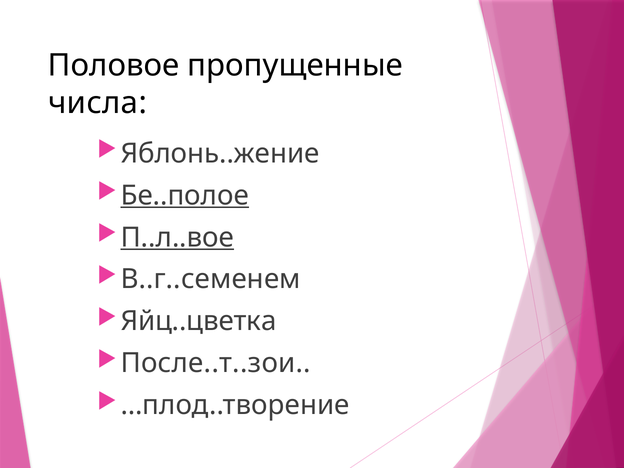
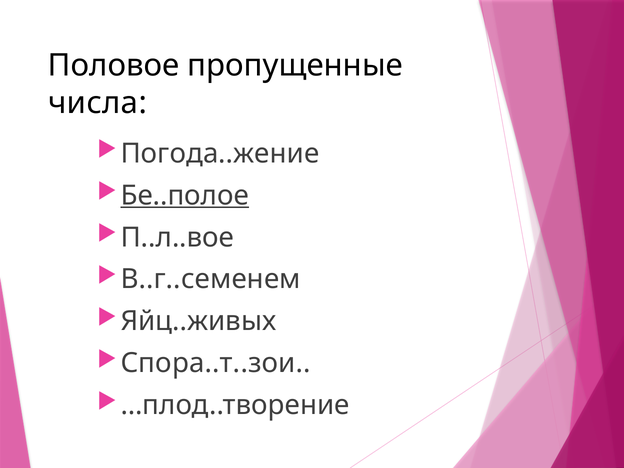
Яблонь..жение: Яблонь..жение -> Погода..жение
П..л..вое underline: present -> none
Яйц..цветка: Яйц..цветка -> Яйц..живых
После..т..зои: После..т..зои -> Спора..т..зои
